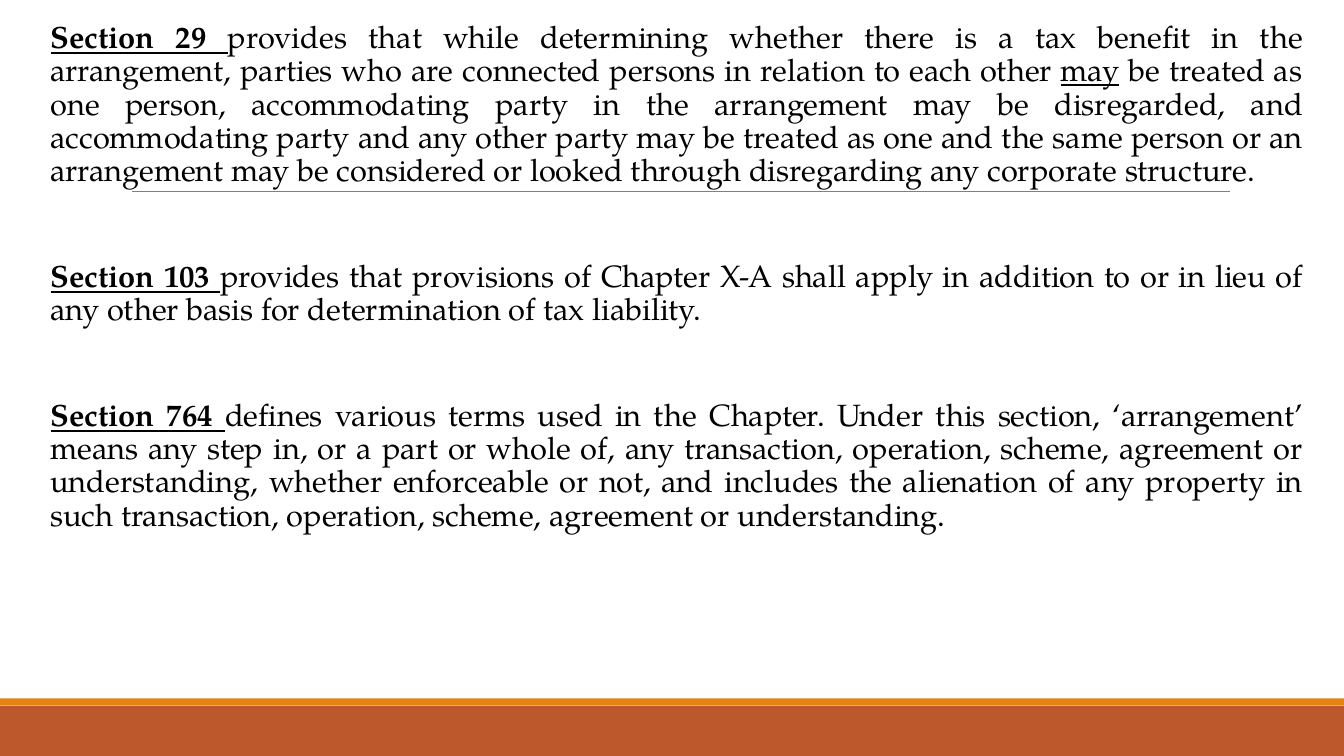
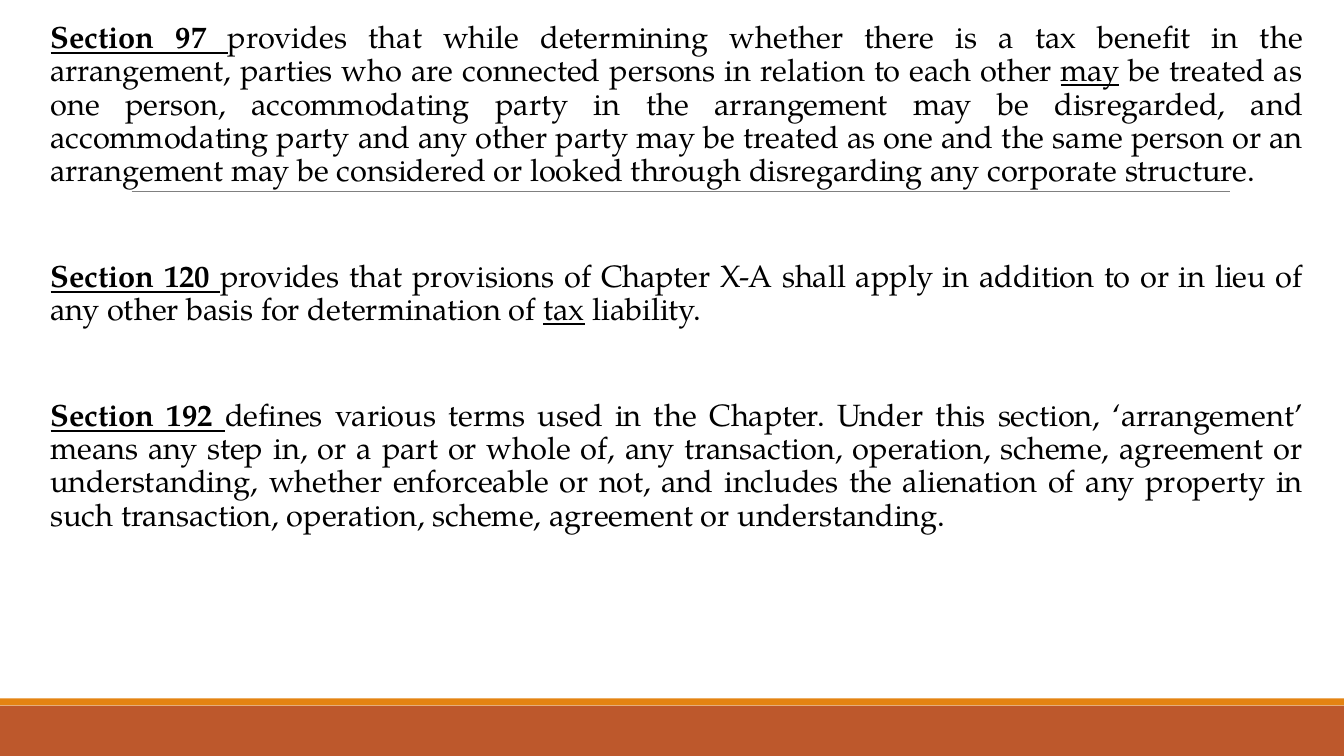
29: 29 -> 97
103: 103 -> 120
tax at (564, 310) underline: none -> present
764: 764 -> 192
